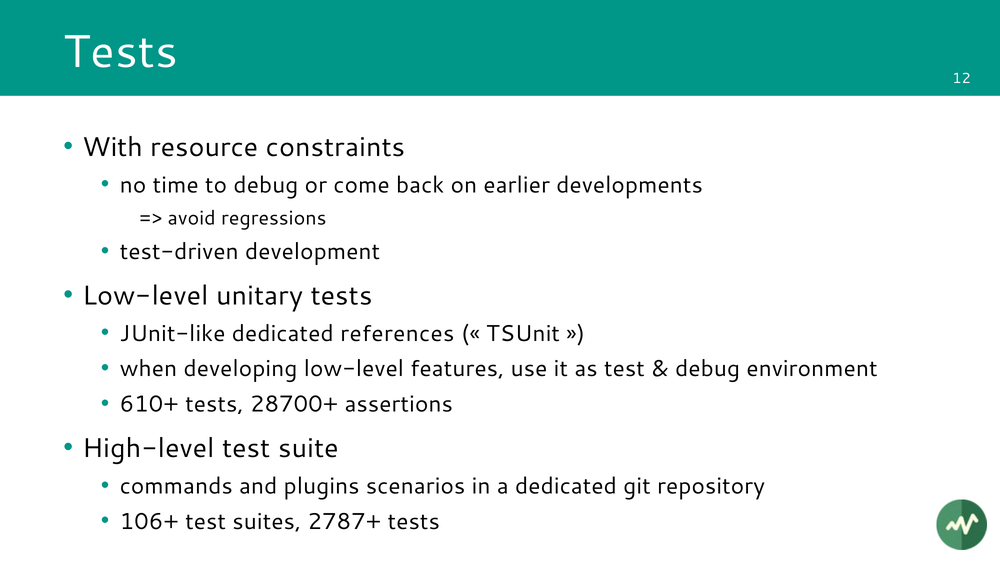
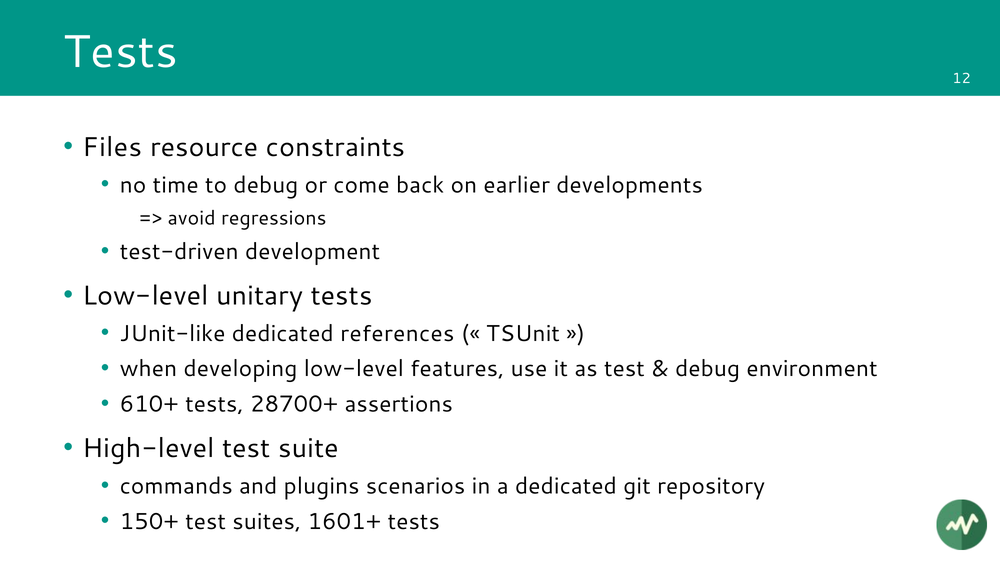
With: With -> Files
106+: 106+ -> 150+
2787+: 2787+ -> 1601+
